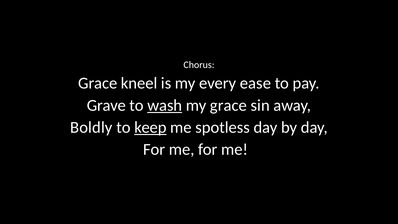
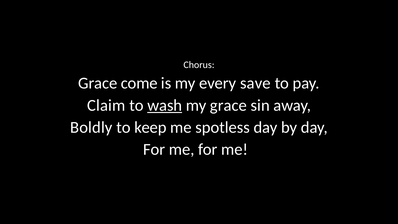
kneel: kneel -> come
ease: ease -> save
Grave: Grave -> Claim
keep underline: present -> none
